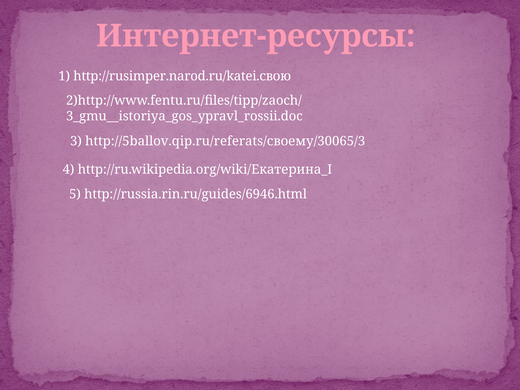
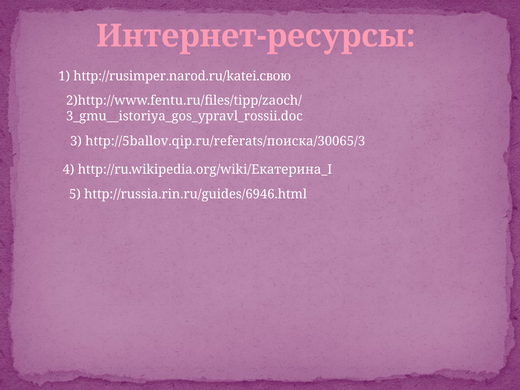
http://5ballov.qip.ru/referats/своему/30065/3: http://5ballov.qip.ru/referats/своему/30065/3 -> http://5ballov.qip.ru/referats/поиска/30065/3
